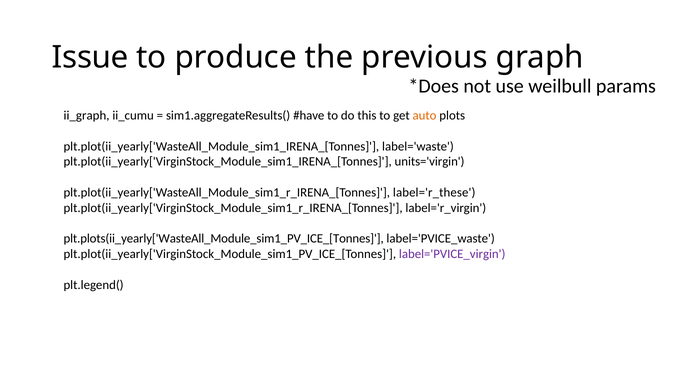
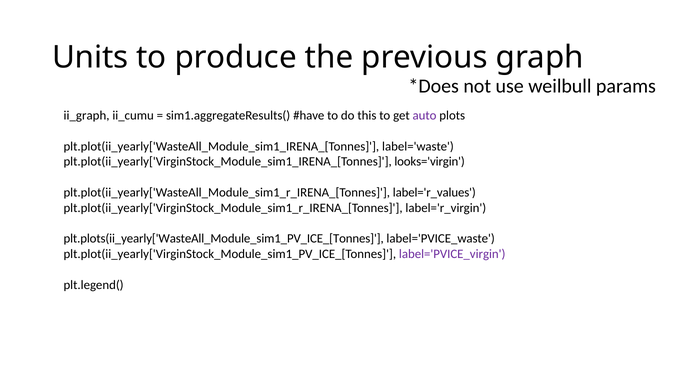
Issue: Issue -> Units
auto colour: orange -> purple
units='virgin: units='virgin -> looks='virgin
label='r_these: label='r_these -> label='r_values
